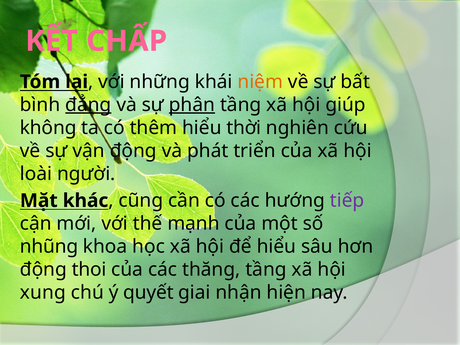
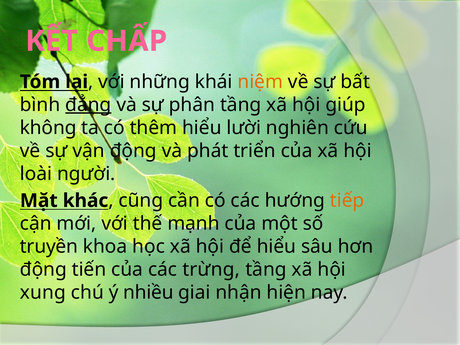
phân underline: present -> none
thời: thời -> lười
tiếp colour: purple -> orange
nhũng: nhũng -> truyền
thoi: thoi -> tiến
thăng: thăng -> trừng
quyết: quyết -> nhiều
